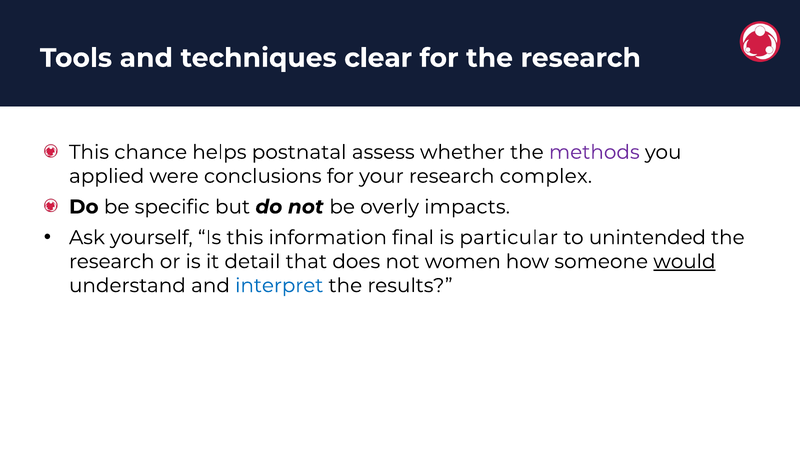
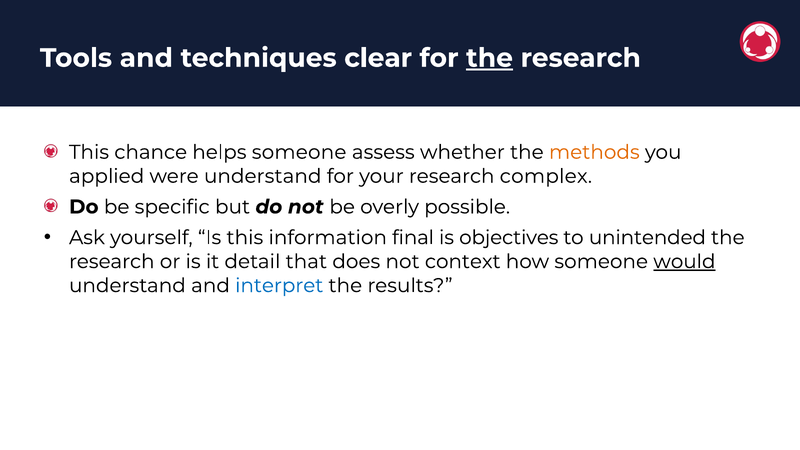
the at (490, 58) underline: none -> present
helps postnatal: postnatal -> someone
methods colour: purple -> orange
were conclusions: conclusions -> understand
impacts: impacts -> possible
particular: particular -> objectives
women: women -> context
